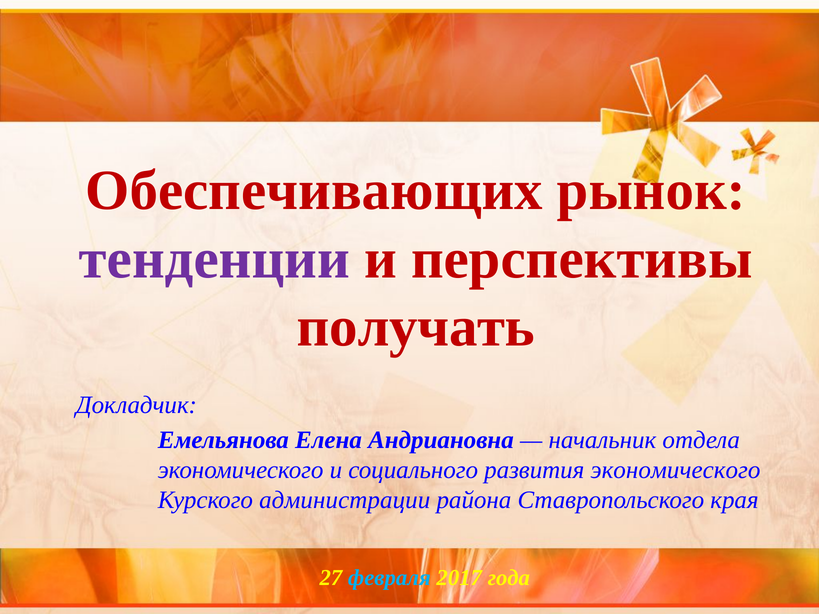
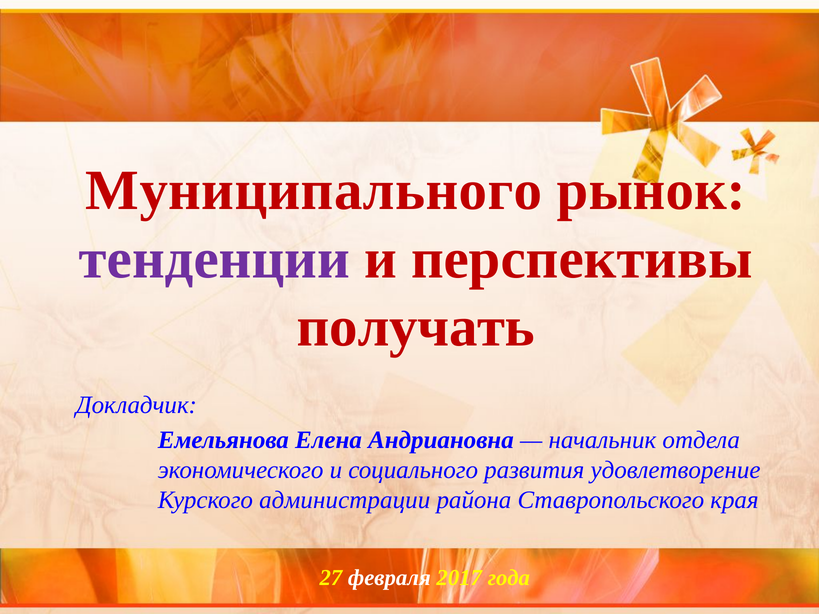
Обеспечивающих: Обеспечивающих -> Муниципального
развития экономического: экономического -> удовлетворение
февраля colour: light blue -> white
